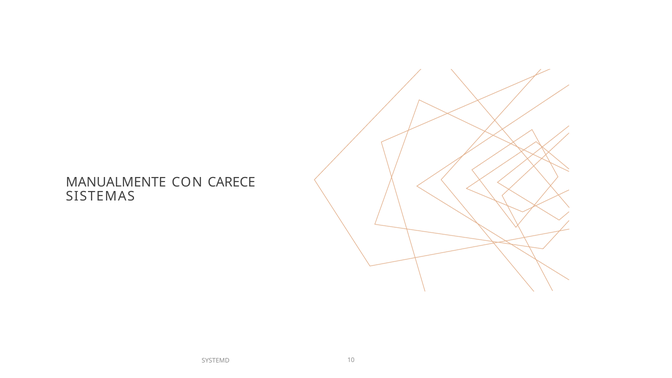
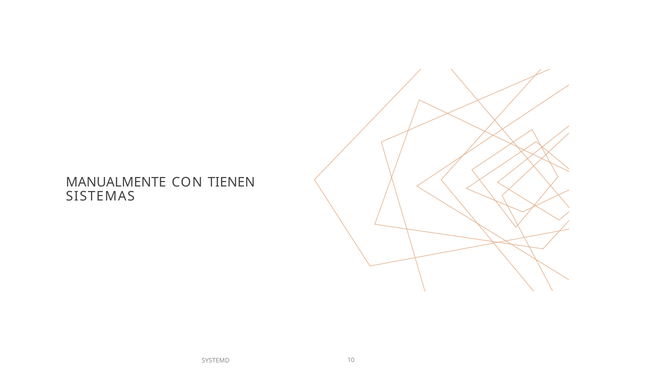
CARECE: CARECE -> TIENEN
